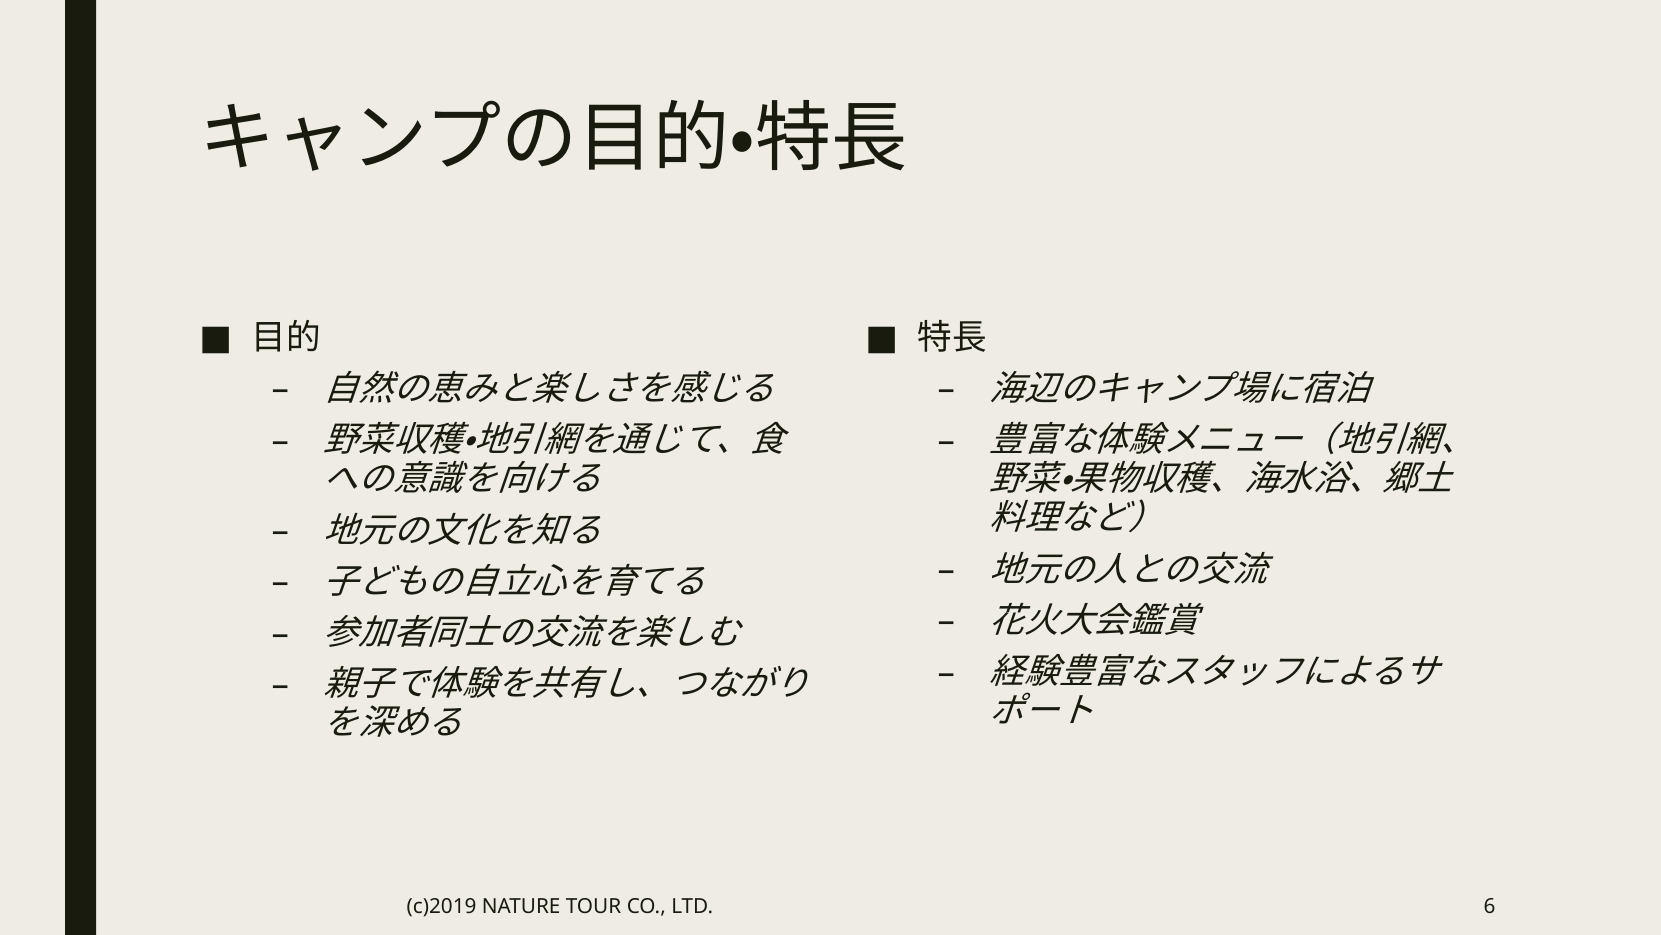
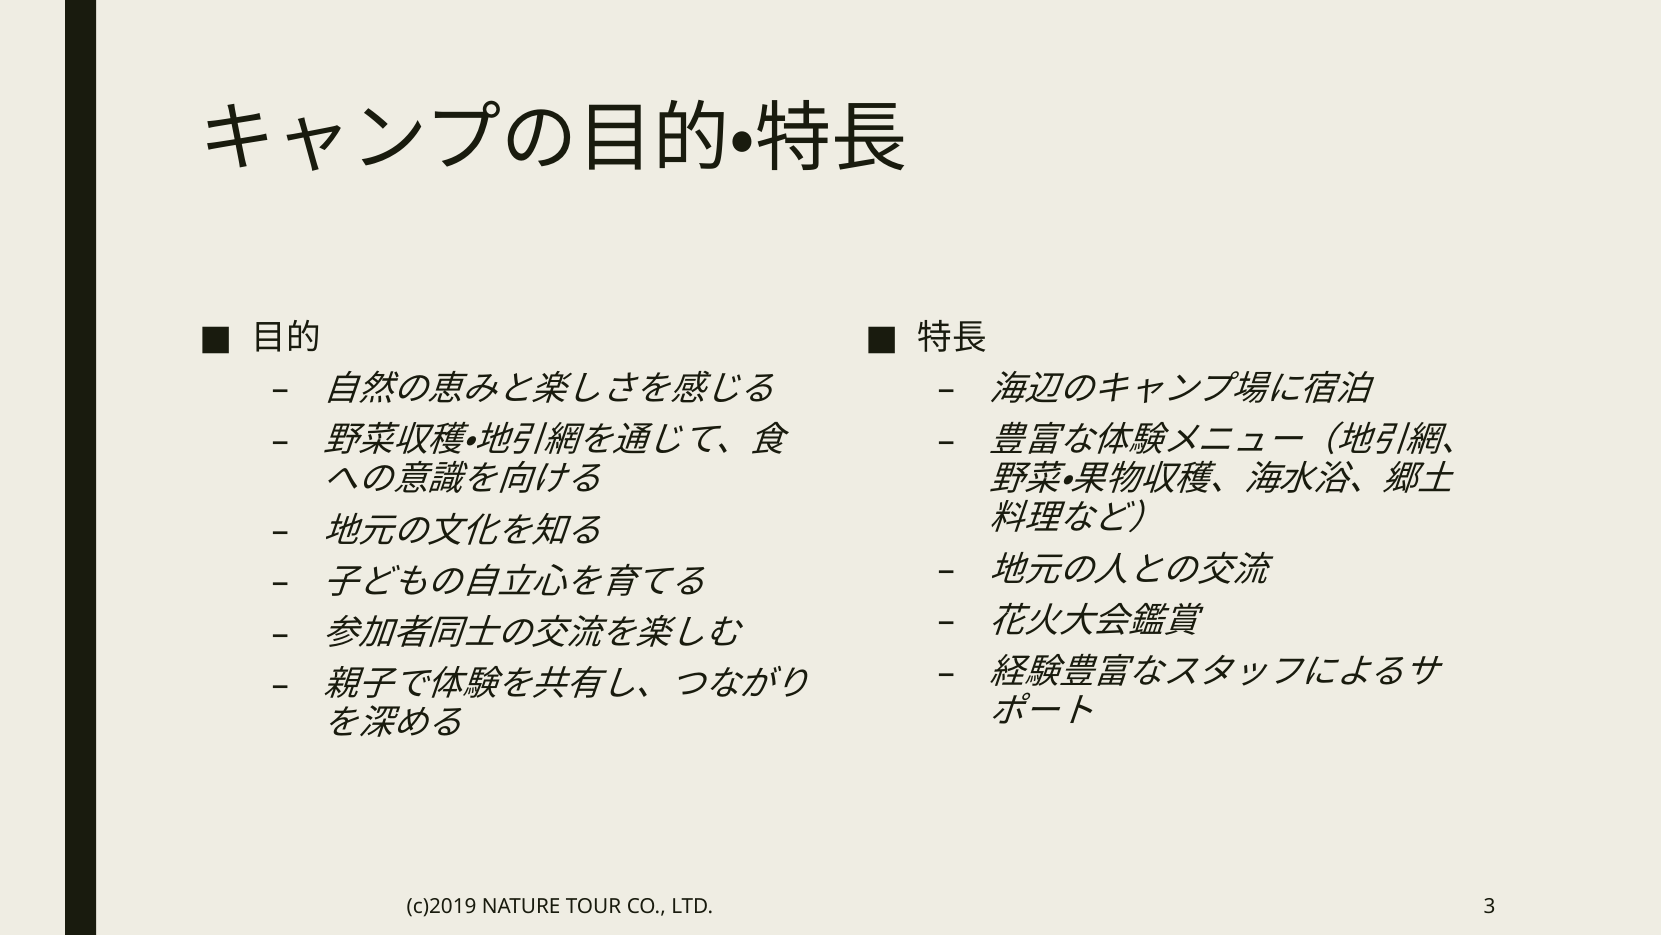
6: 6 -> 3
